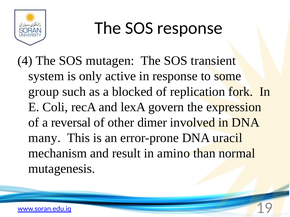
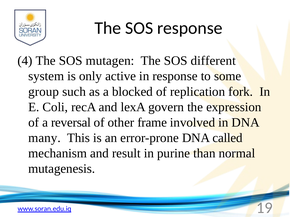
transient: transient -> different
dimer: dimer -> frame
uracil: uracil -> called
amino: amino -> purine
